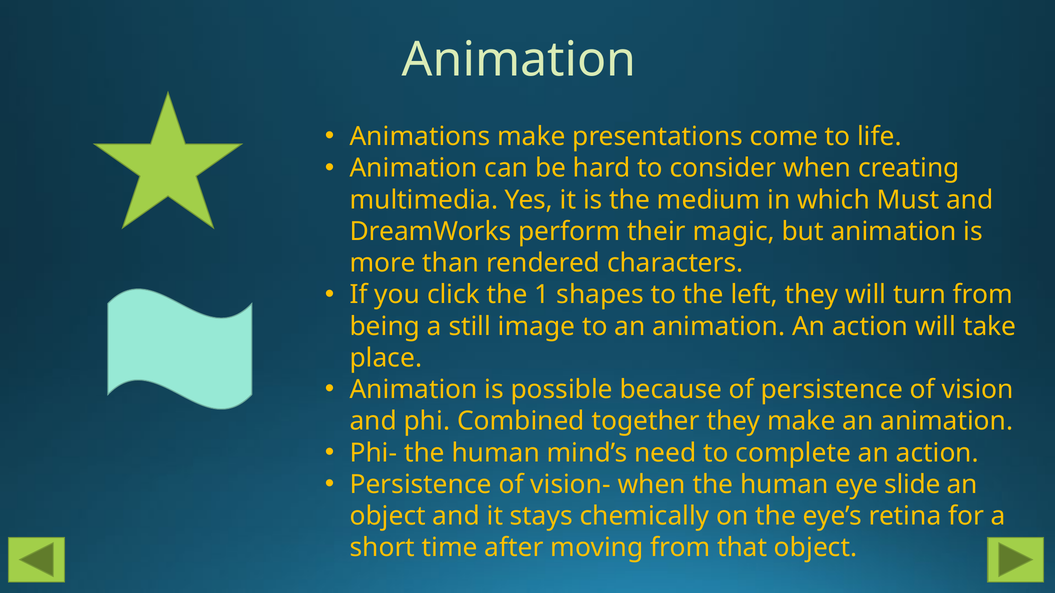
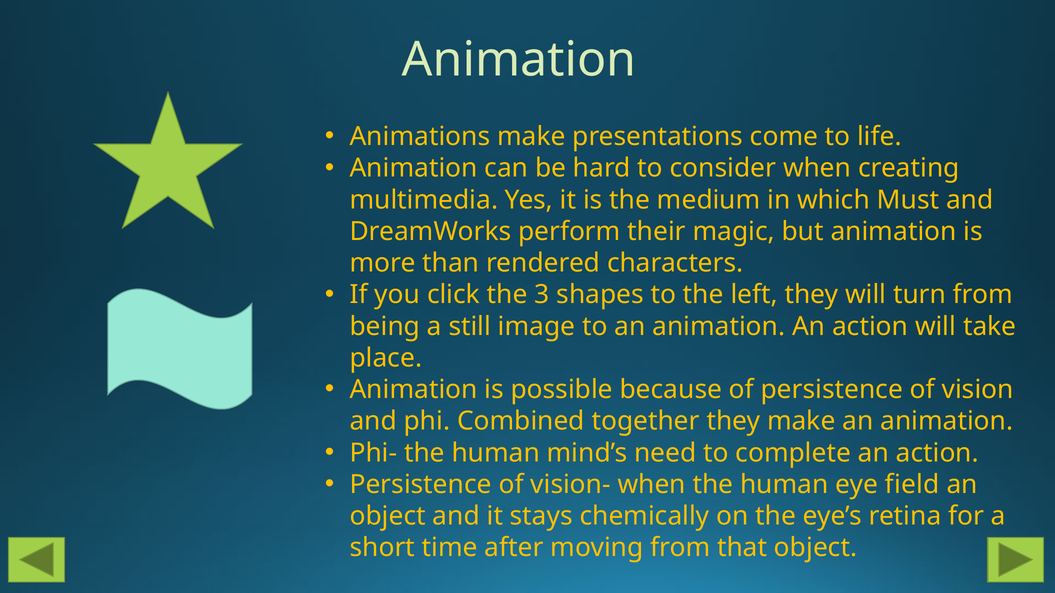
1: 1 -> 3
slide: slide -> field
